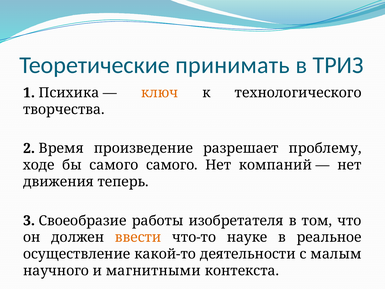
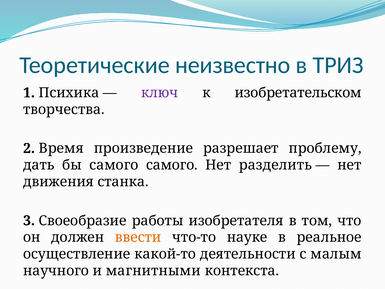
принимать: принимать -> неизвестно
ключ colour: orange -> purple
технологического: технологического -> изобретательском
ходе: ходе -> дать
компаний: компаний -> разделить
теперь: теперь -> станка
